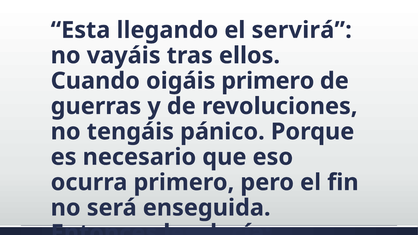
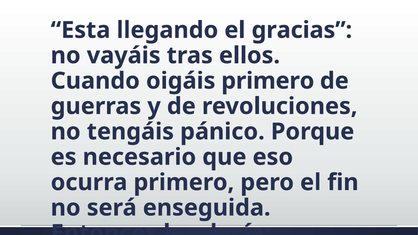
servirá: servirá -> gracias
